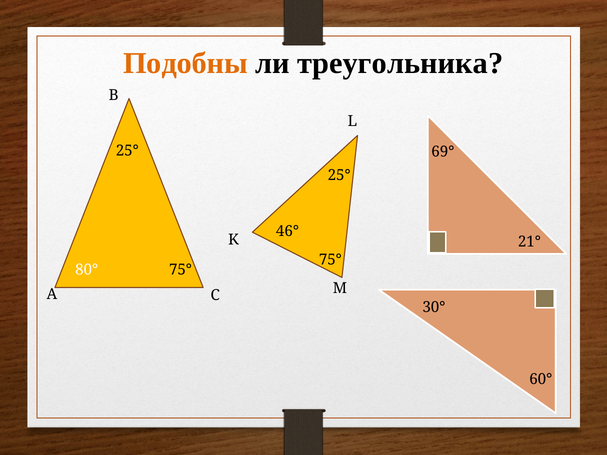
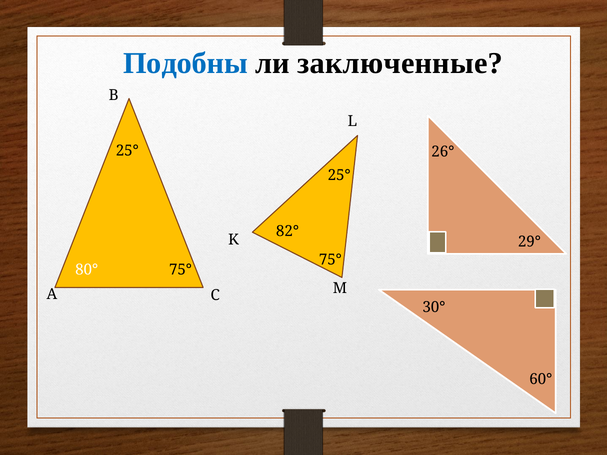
Подобны colour: orange -> blue
треугольника: треугольника -> заключенные
69°: 69° -> 26°
46°: 46° -> 82°
21°: 21° -> 29°
